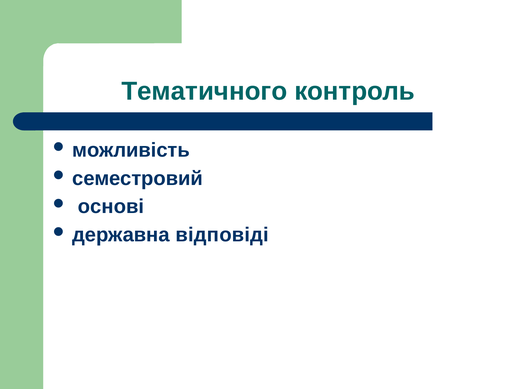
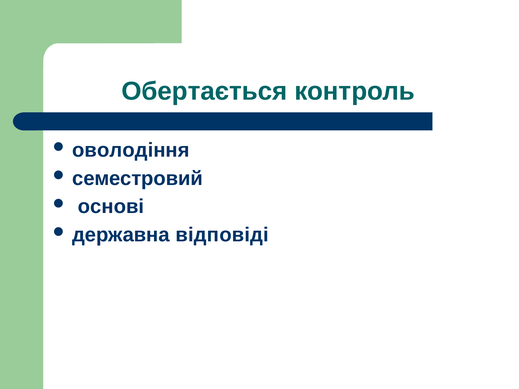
Тематичного: Тематичного -> Обертається
можливість: можливість -> оволодіння
